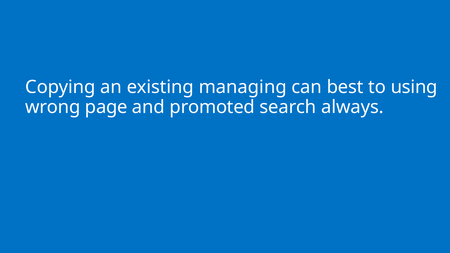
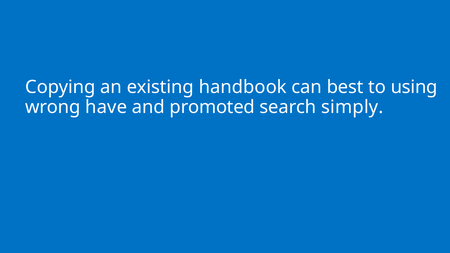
managing: managing -> handbook
page: page -> have
always: always -> simply
